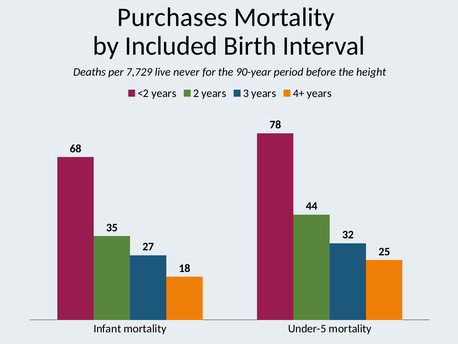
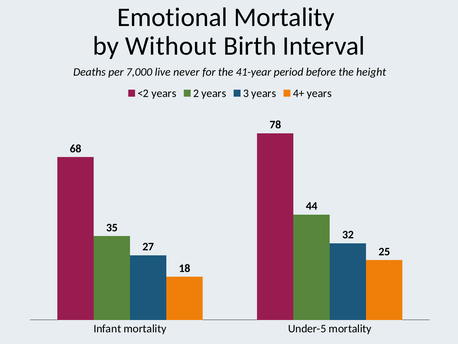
Purchases: Purchases -> Emotional
Included: Included -> Without
7,729: 7,729 -> 7,000
90-year: 90-year -> 41-year
